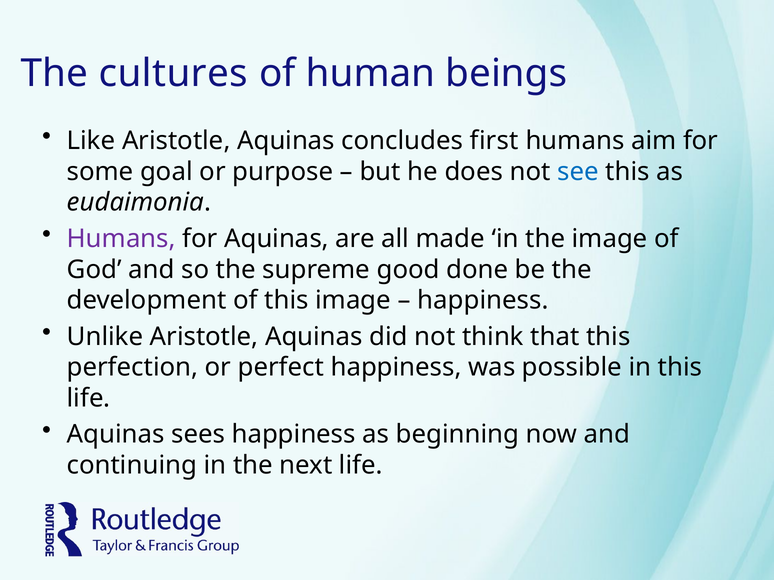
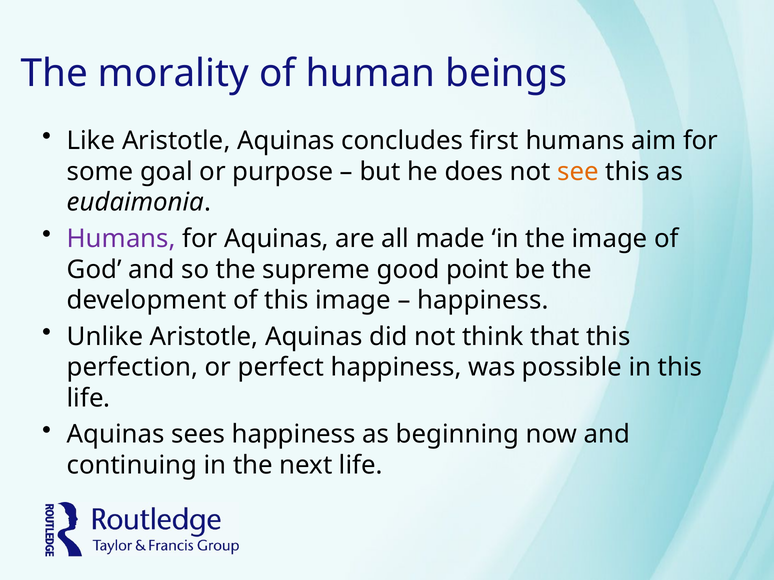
cultures: cultures -> morality
see colour: blue -> orange
done: done -> point
